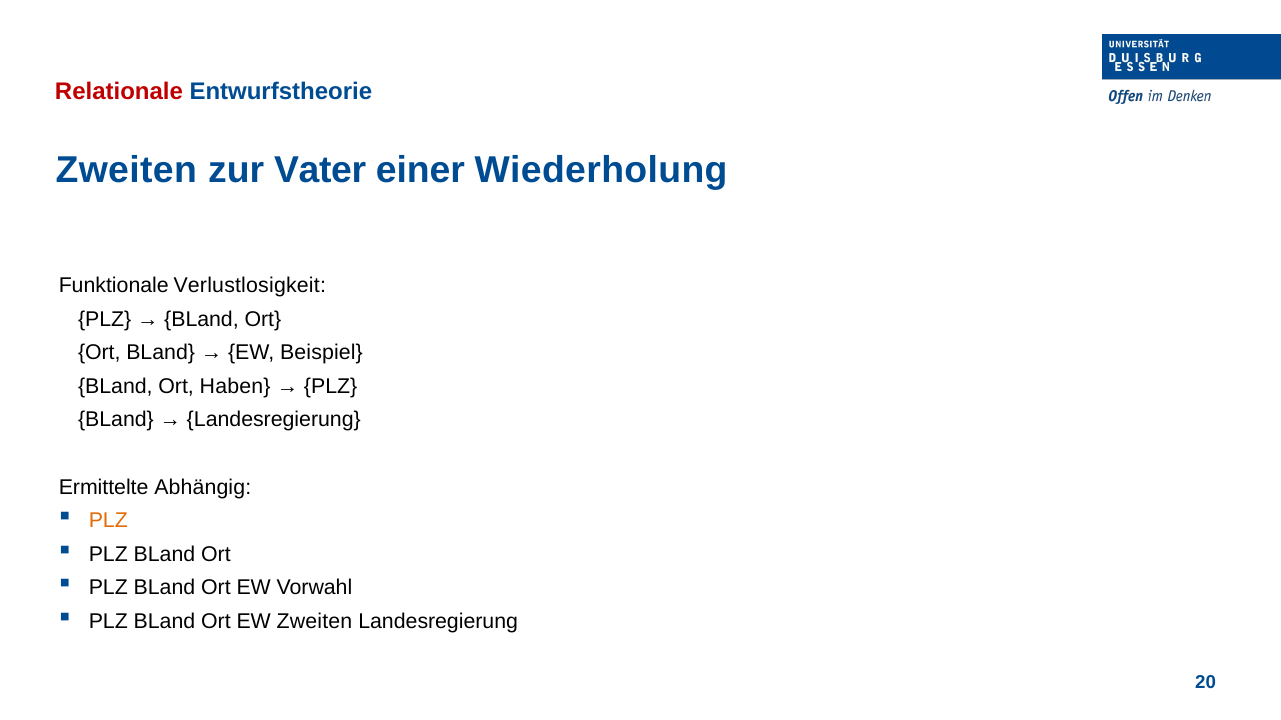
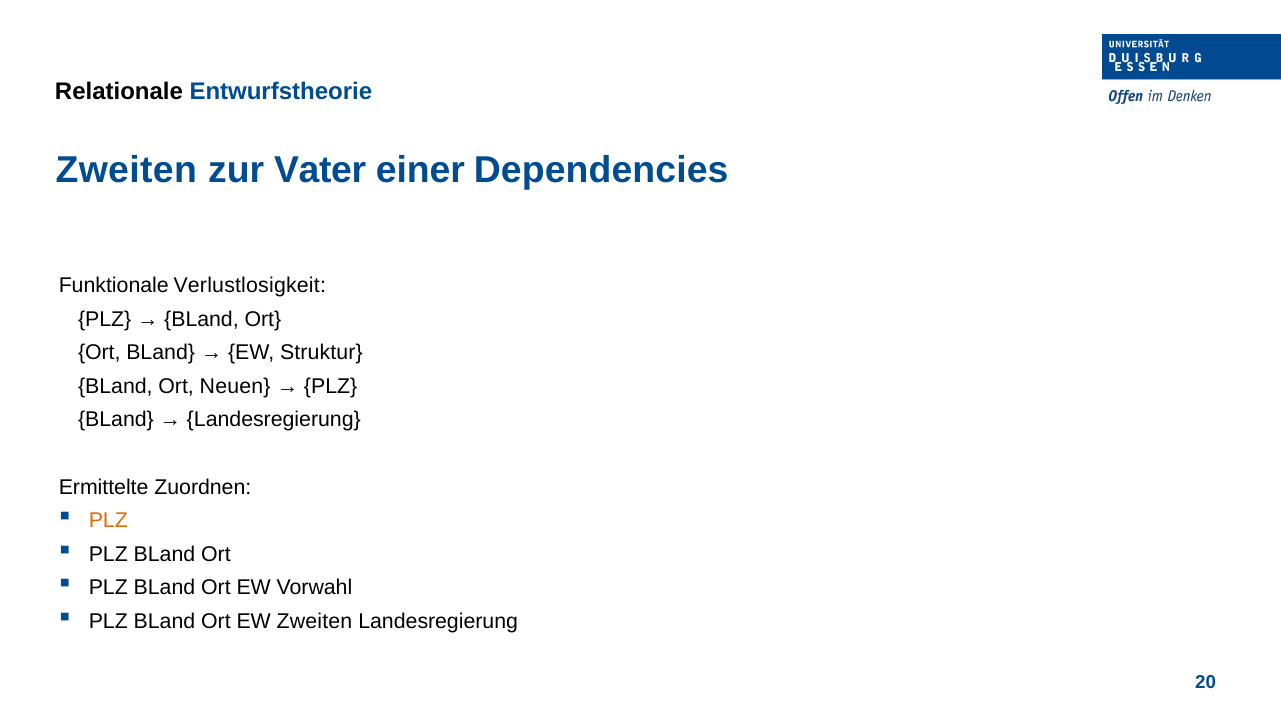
Relationale colour: red -> black
Wiederholung: Wiederholung -> Dependencies
Beispiel: Beispiel -> Struktur
Haben: Haben -> Neuen
Abhängig: Abhängig -> Zuordnen
